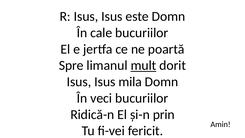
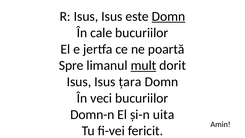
Domn at (168, 16) underline: none -> present
mila: mila -> țara
Ridică-n: Ridică-n -> Domn-n
prin: prin -> uita
